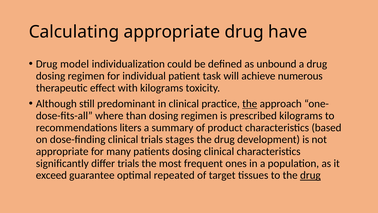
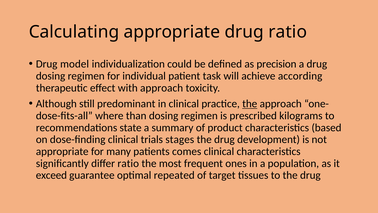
drug have: have -> ratio
unbound: unbound -> precision
numerous: numerous -> according
with kilograms: kilograms -> approach
liters: liters -> state
patients dosing: dosing -> comes
differ trials: trials -> ratio
drug at (310, 175) underline: present -> none
